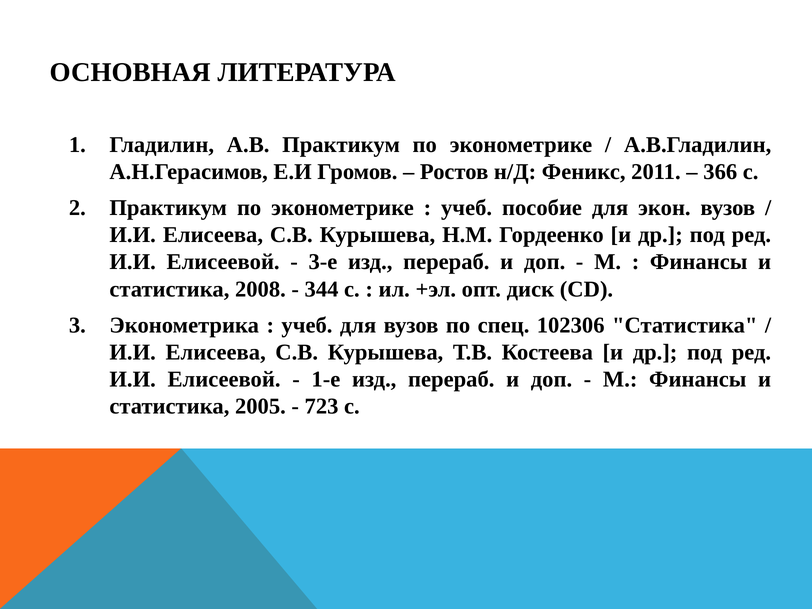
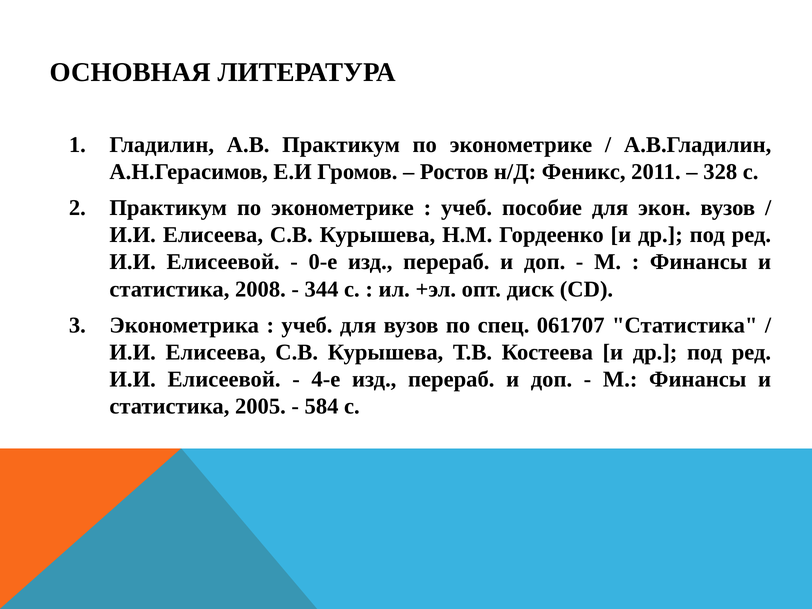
366: 366 -> 328
3-е: 3-е -> 0-е
102306: 102306 -> 061707
1-е: 1-е -> 4-е
723: 723 -> 584
